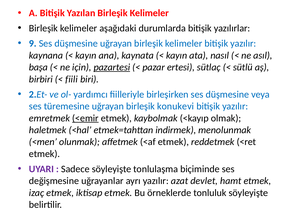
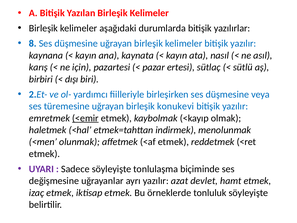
9: 9 -> 8
başa: başa -> karış
pazartesi underline: present -> none
fiili: fiili -> dışı
